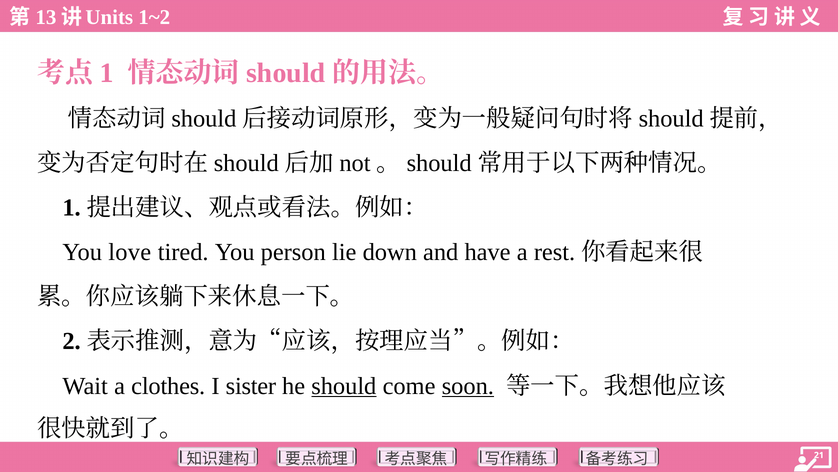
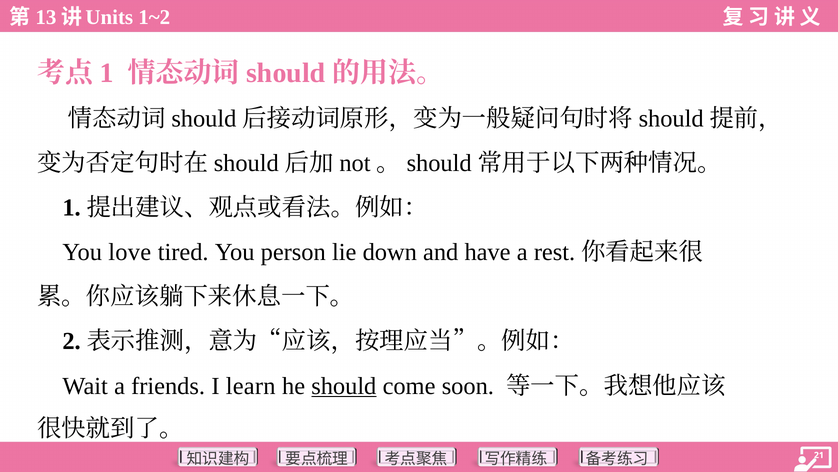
clothes: clothes -> friends
sister: sister -> learn
soon underline: present -> none
